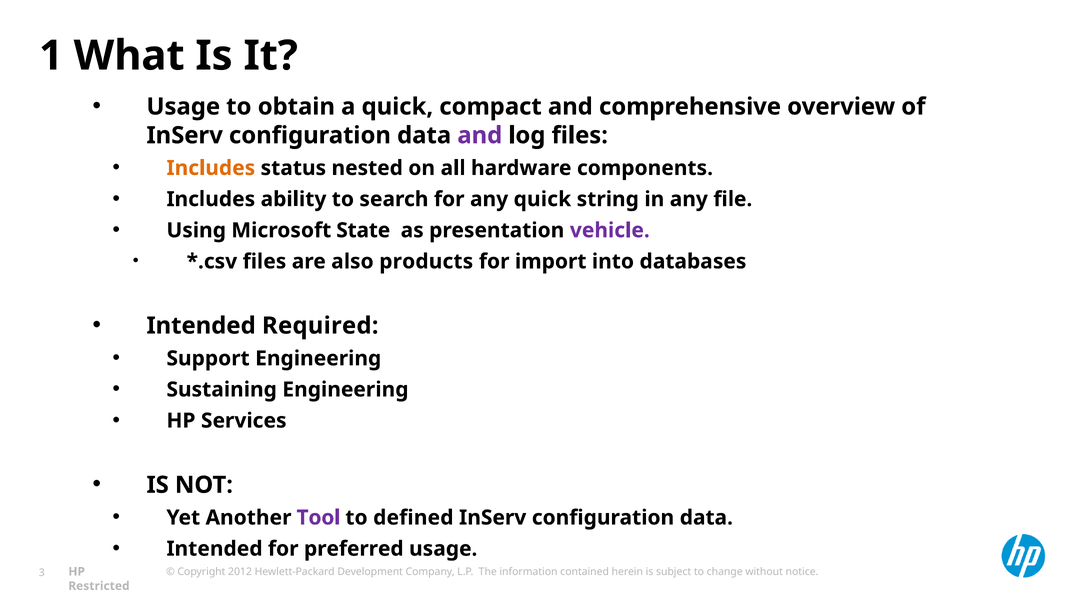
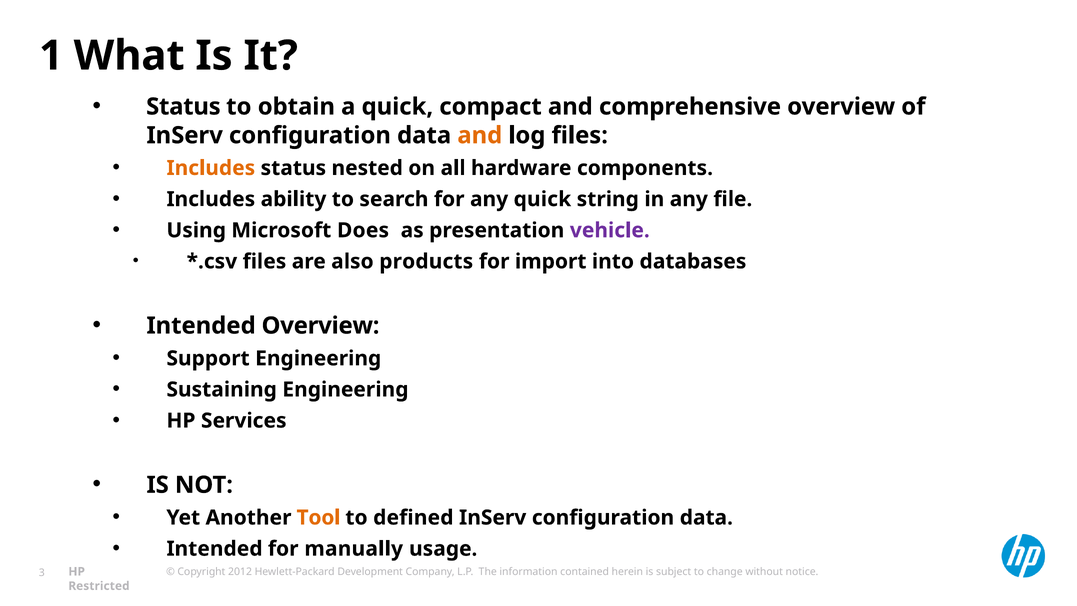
Usage at (183, 107): Usage -> Status
and at (480, 135) colour: purple -> orange
State: State -> Does
Intended Required: Required -> Overview
Tool colour: purple -> orange
preferred: preferred -> manually
